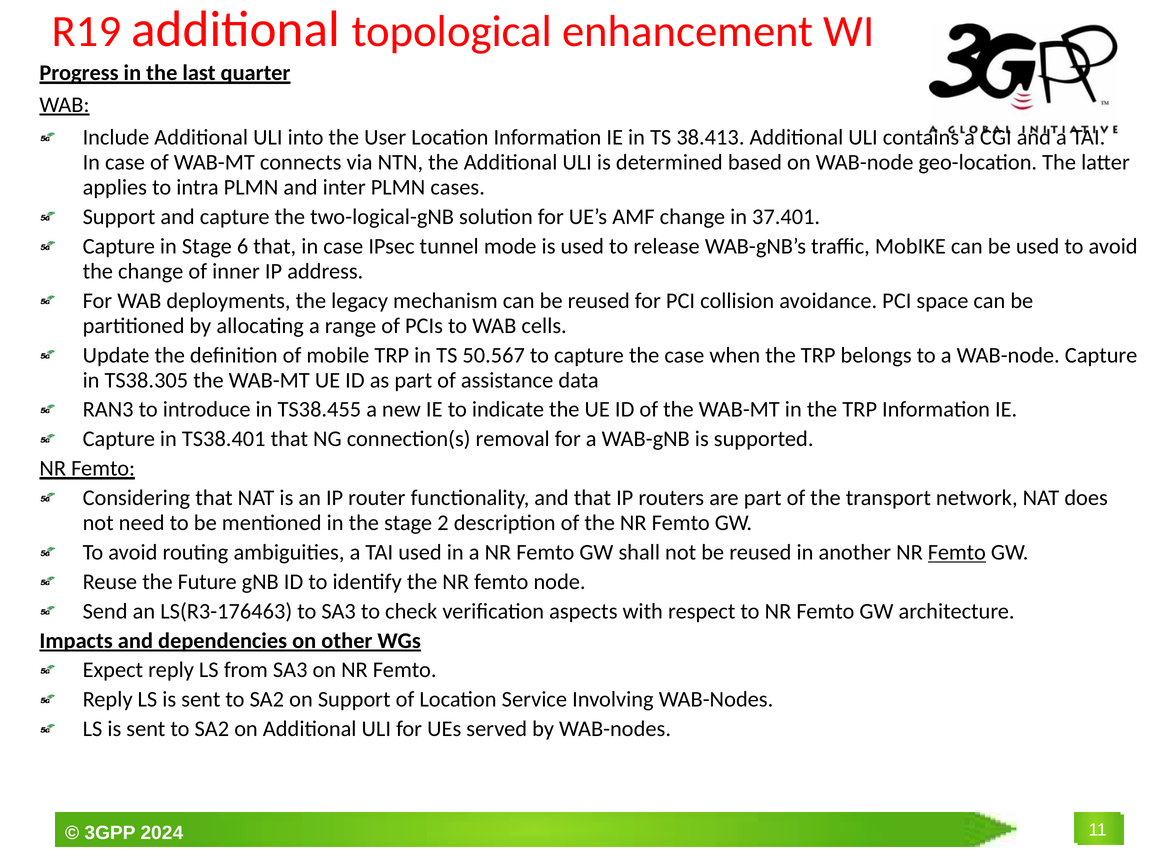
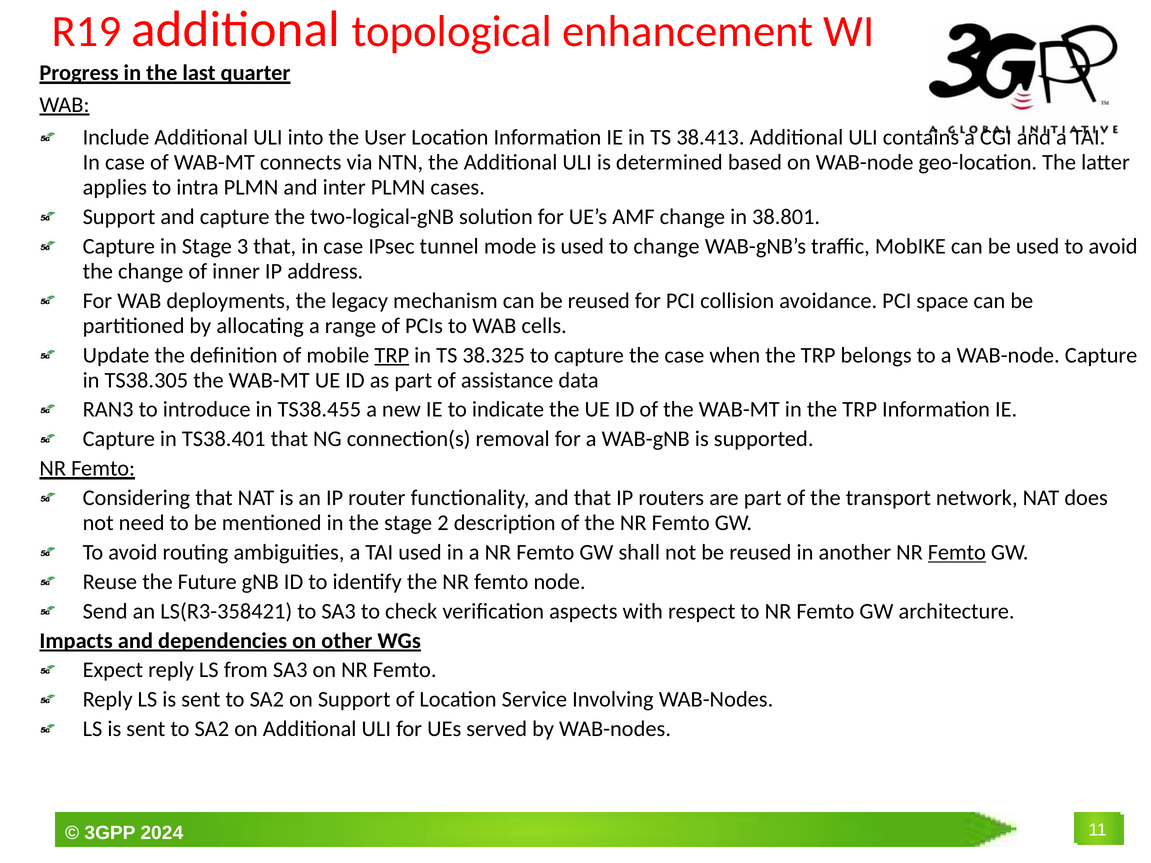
37.401: 37.401 -> 38.801
6: 6 -> 3
to release: release -> change
TRP at (392, 355) underline: none -> present
50.567: 50.567 -> 38.325
LS(R3-176463: LS(R3-176463 -> LS(R3-358421
